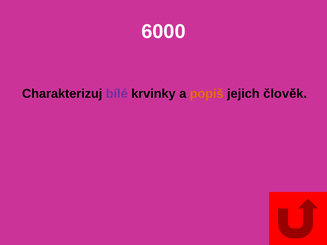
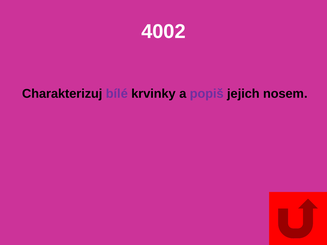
6000: 6000 -> 4002
popiš colour: orange -> purple
člověk: člověk -> nosem
